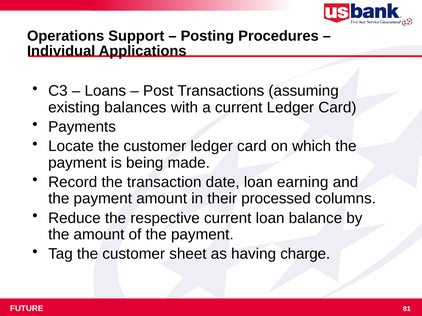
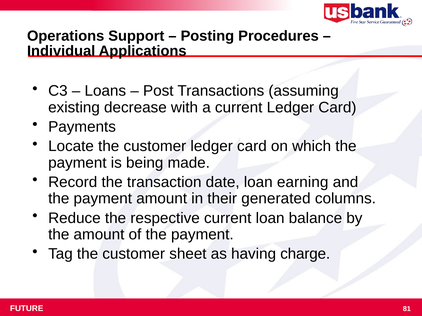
balances: balances -> decrease
processed: processed -> generated
